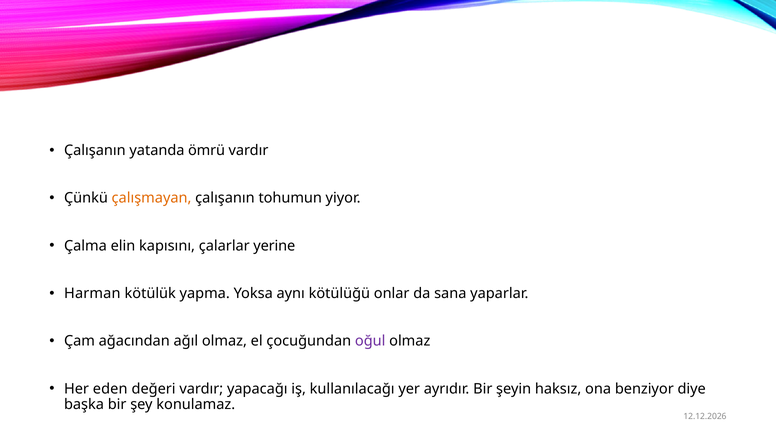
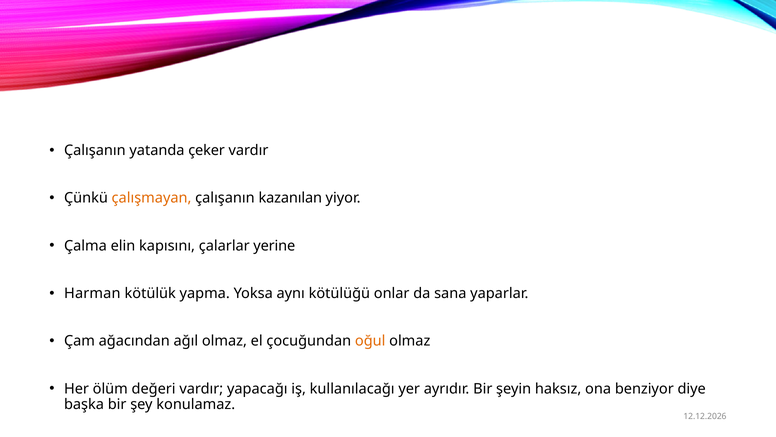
ömrü: ömrü -> çeker
tohumun: tohumun -> kazanılan
oğul colour: purple -> orange
eden: eden -> ölüm
